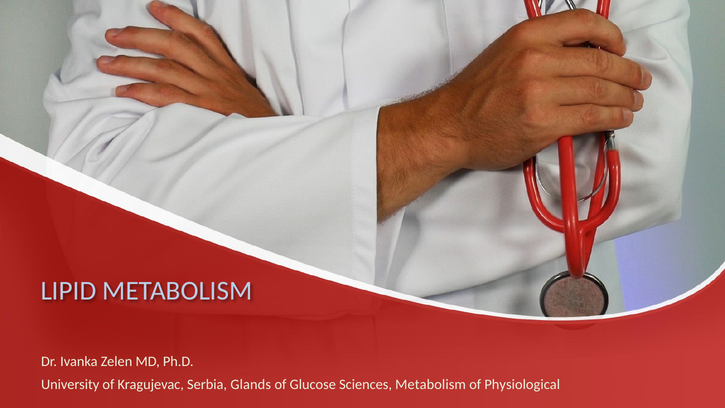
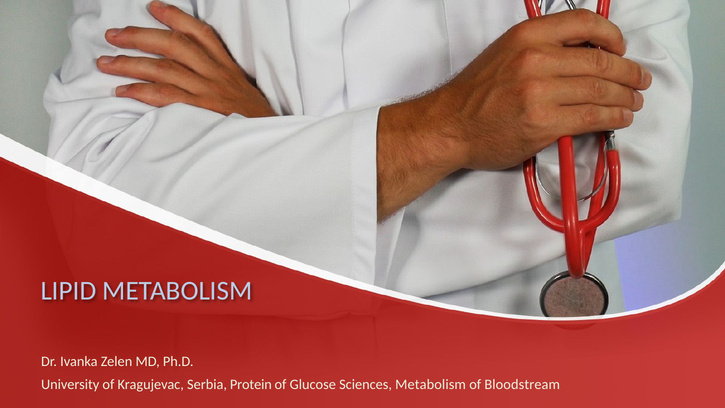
Glands: Glands -> Protein
Physiological: Physiological -> Bloodstream
